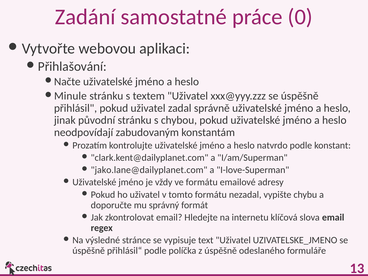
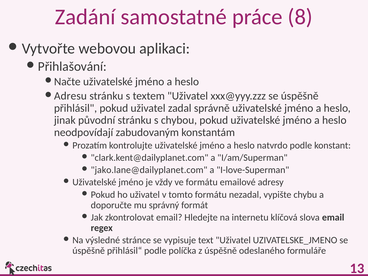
0: 0 -> 8
Minule: Minule -> Adresu
